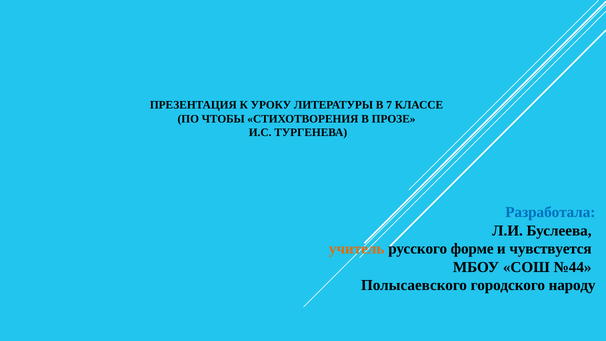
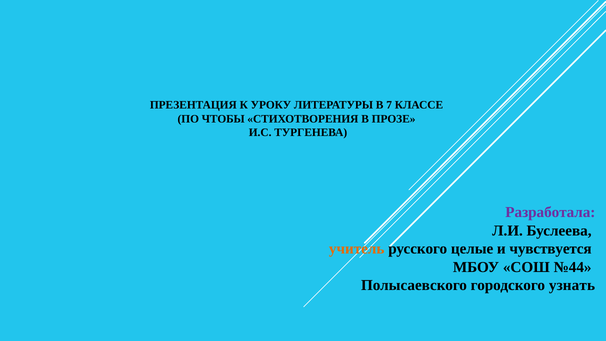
Разработала colour: blue -> purple
форме: форме -> целые
народу: народу -> узнать
